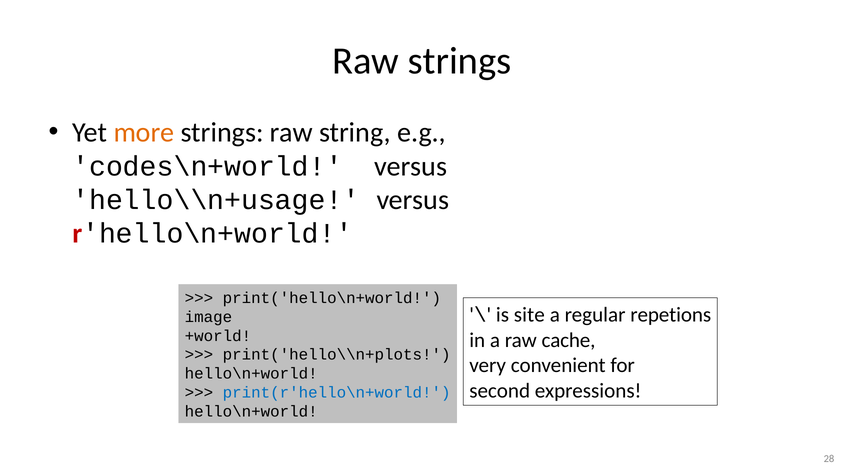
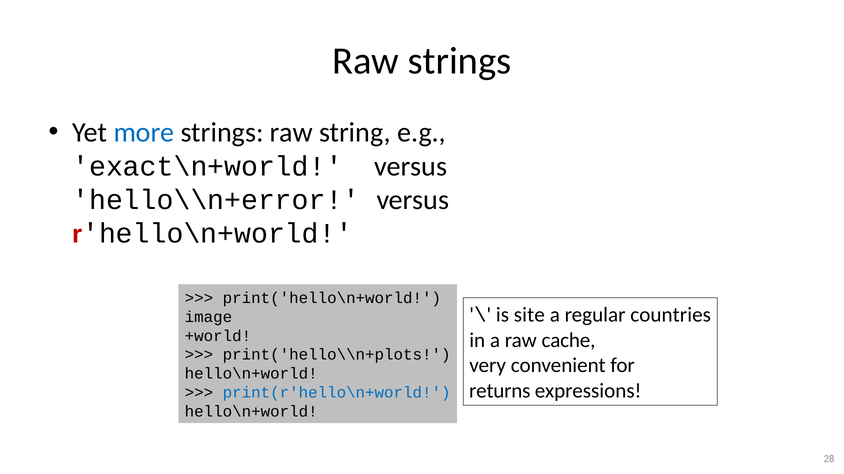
more colour: orange -> blue
codes\n+world: codes\n+world -> exact\n+world
hello\\n+usage: hello\\n+usage -> hello\\n+error
repetions: repetions -> countries
second: second -> returns
